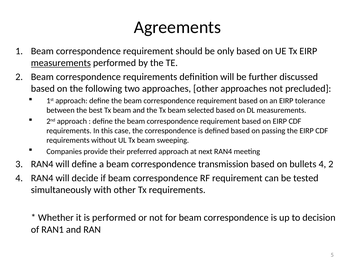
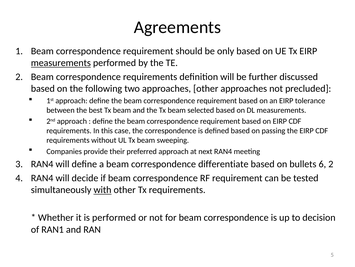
transmission: transmission -> differentiate
bullets 4: 4 -> 6
with underline: none -> present
